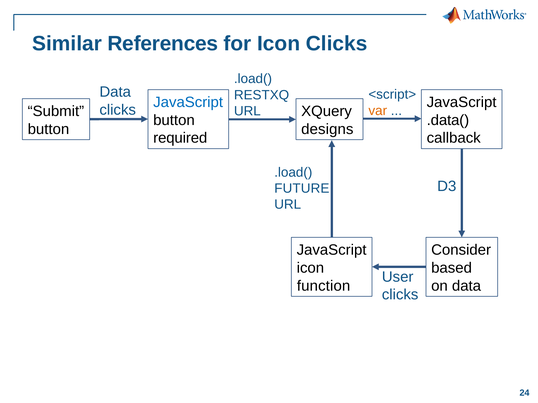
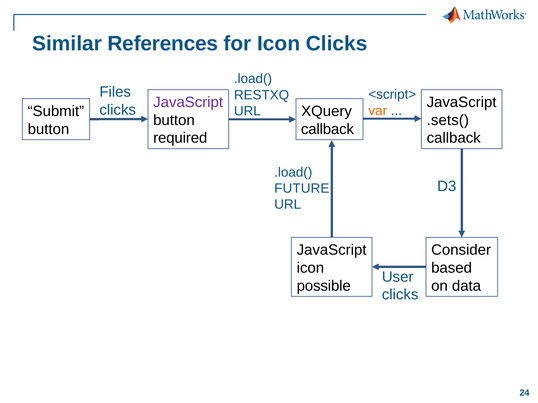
Data at (115, 92): Data -> Files
JavaScript at (188, 102) colour: blue -> purple
.data(: .data( -> .sets(
designs at (327, 129): designs -> callback
function: function -> possible
